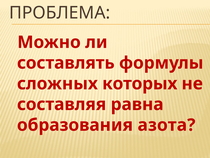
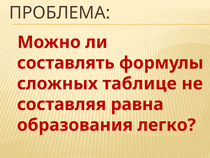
которых: которых -> таблице
азота: азота -> легко
